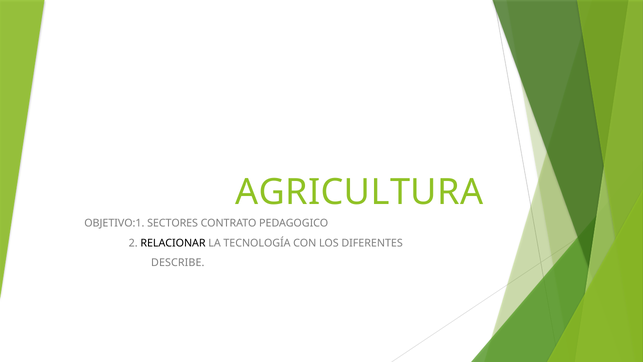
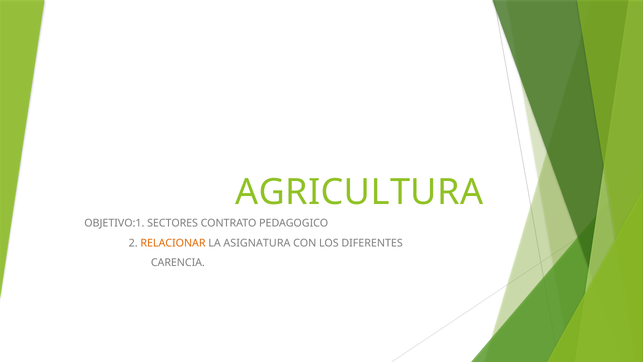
RELACIONAR colour: black -> orange
TECNOLOGÍA: TECNOLOGÍA -> ASIGNATURA
DESCRIBE: DESCRIBE -> CARENCIA
